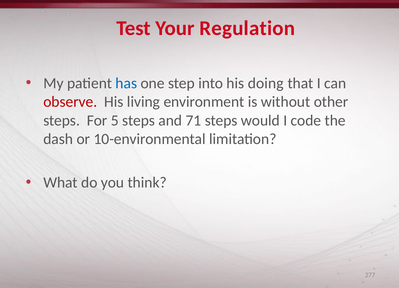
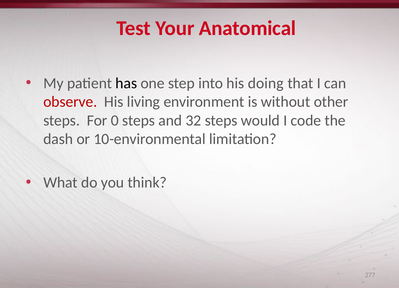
Regulation: Regulation -> Anatomical
has colour: blue -> black
5: 5 -> 0
71: 71 -> 32
